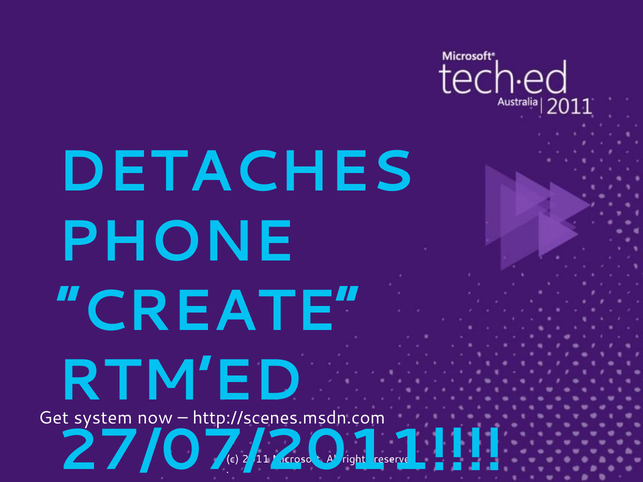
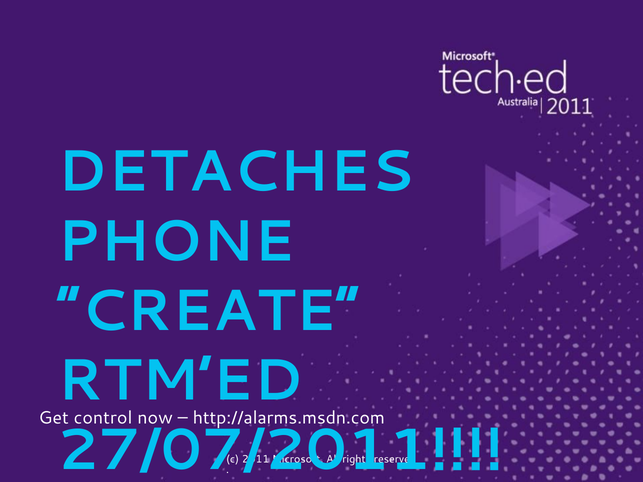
system: system -> control
http://scenes.msdn.com: http://scenes.msdn.com -> http://alarms.msdn.com
